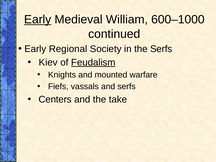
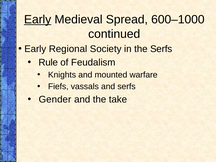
William: William -> Spread
Kiev: Kiev -> Rule
Feudalism underline: present -> none
Centers: Centers -> Gender
